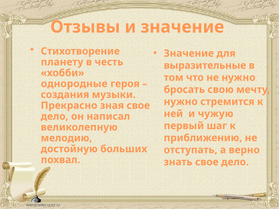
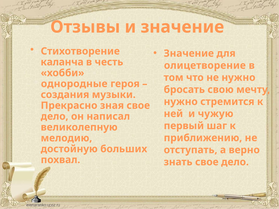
планету: планету -> каланча
выразительные: выразительные -> олицетворение
